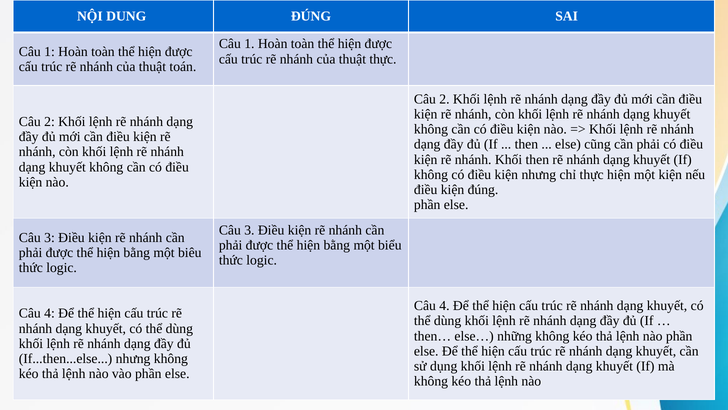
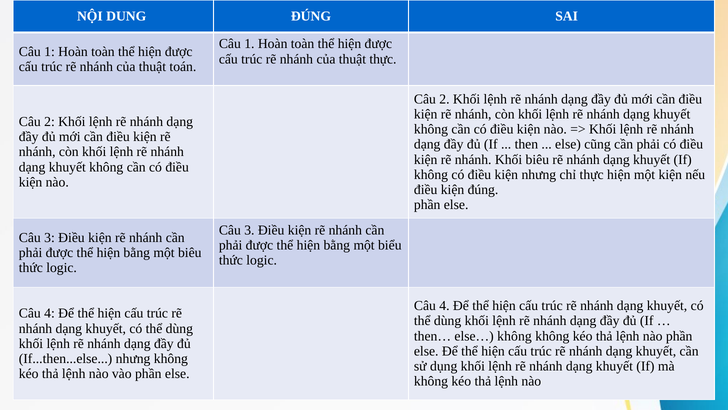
Khối then: then -> biêu
else… những: những -> không
